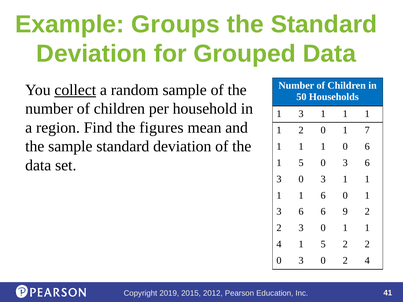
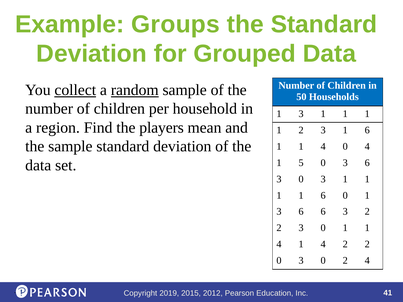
random underline: none -> present
figures: figures -> players
1 2 0: 0 -> 3
7 at (367, 130): 7 -> 6
1 at (323, 146): 1 -> 4
0 6: 6 -> 4
6 6 9: 9 -> 3
4 1 5: 5 -> 4
